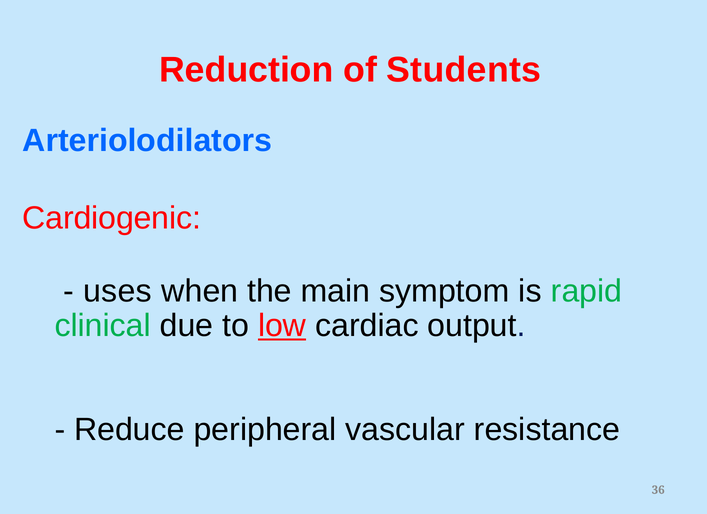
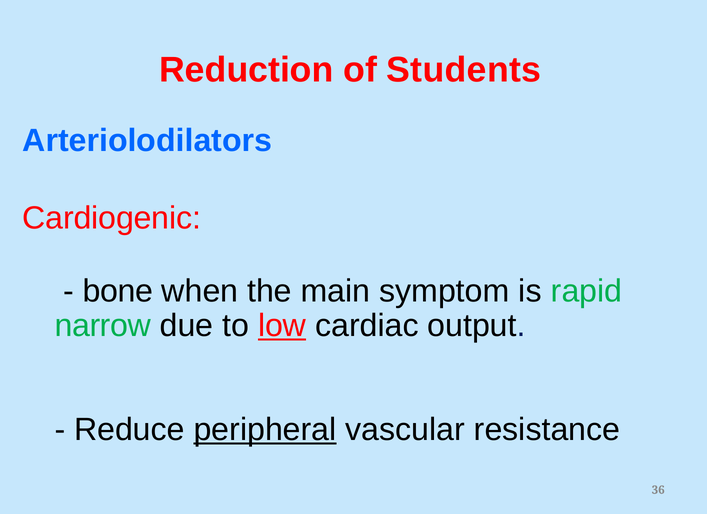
uses: uses -> bone
clinical: clinical -> narrow
peripheral underline: none -> present
